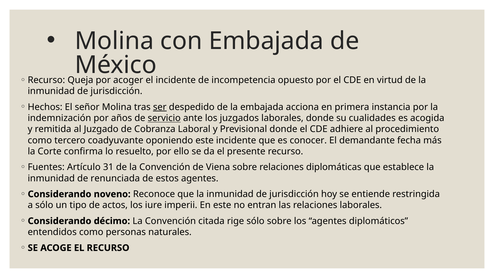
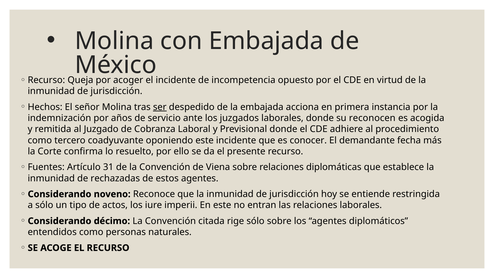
servicio underline: present -> none
cualidades: cualidades -> reconocen
renunciada: renunciada -> rechazadas
